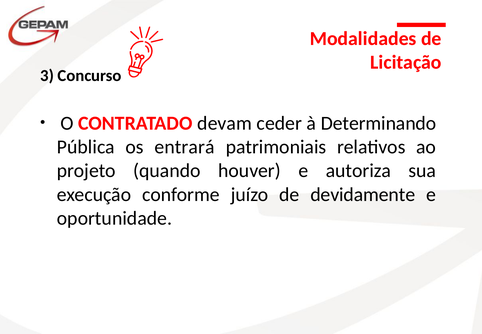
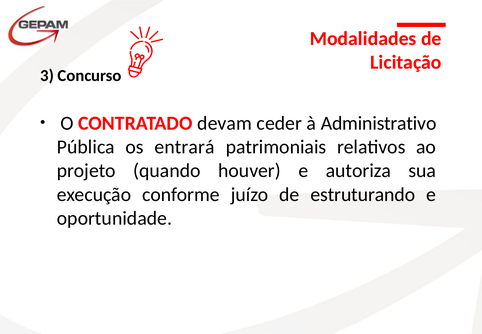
Determinando: Determinando -> Administrativo
devidamente: devidamente -> estruturando
